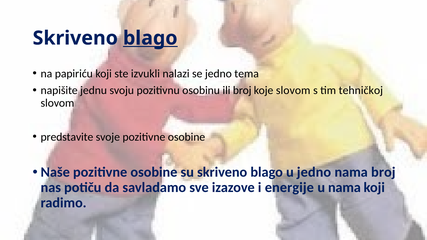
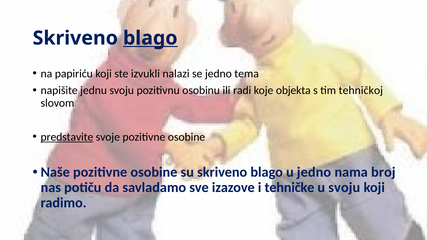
ili broj: broj -> radi
koje slovom: slovom -> objekta
predstavite underline: none -> present
energije: energije -> tehničke
u nama: nama -> svoju
